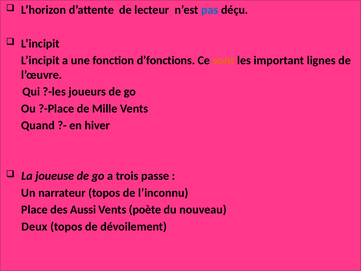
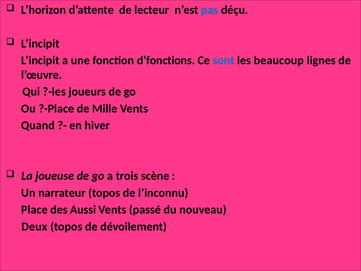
sont colour: orange -> blue
important: important -> beaucoup
passe: passe -> scène
poète: poète -> passé
